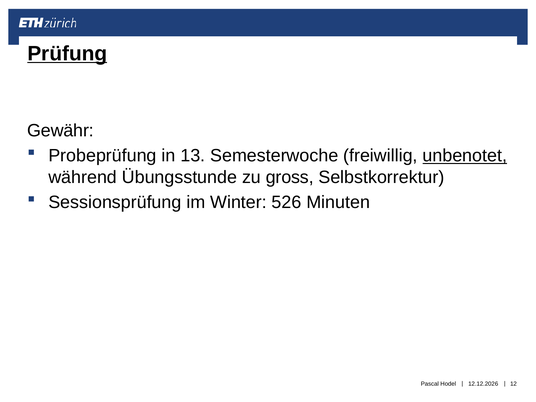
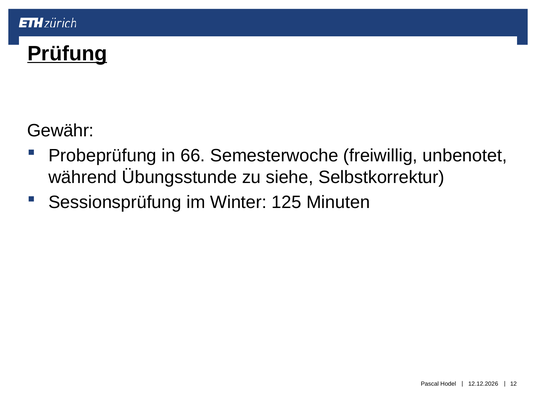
13: 13 -> 66
unbenotet underline: present -> none
gross: gross -> siehe
526: 526 -> 125
